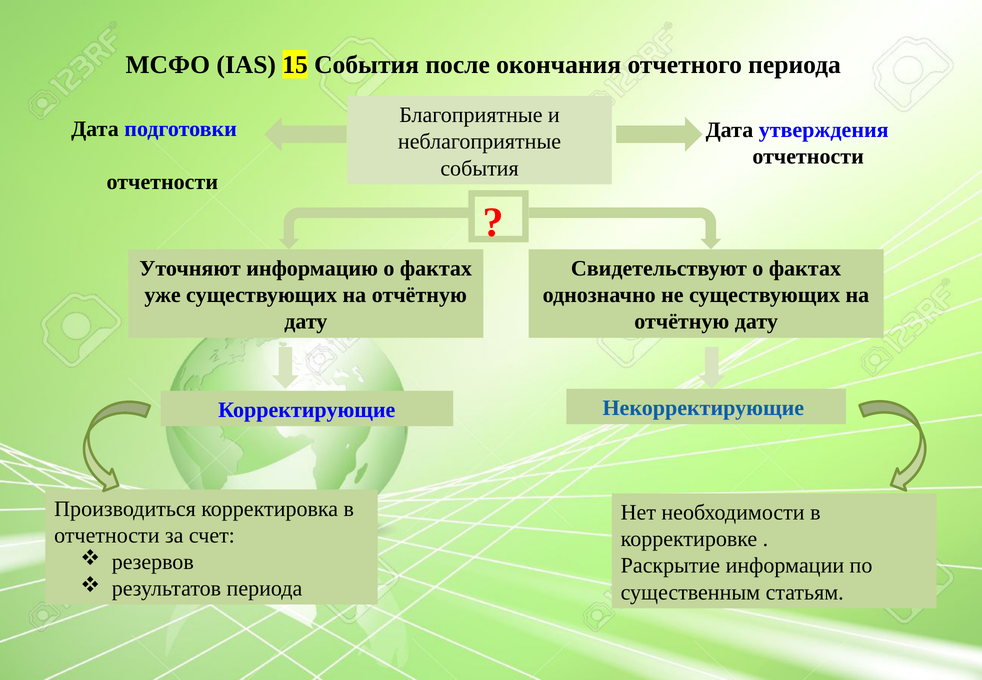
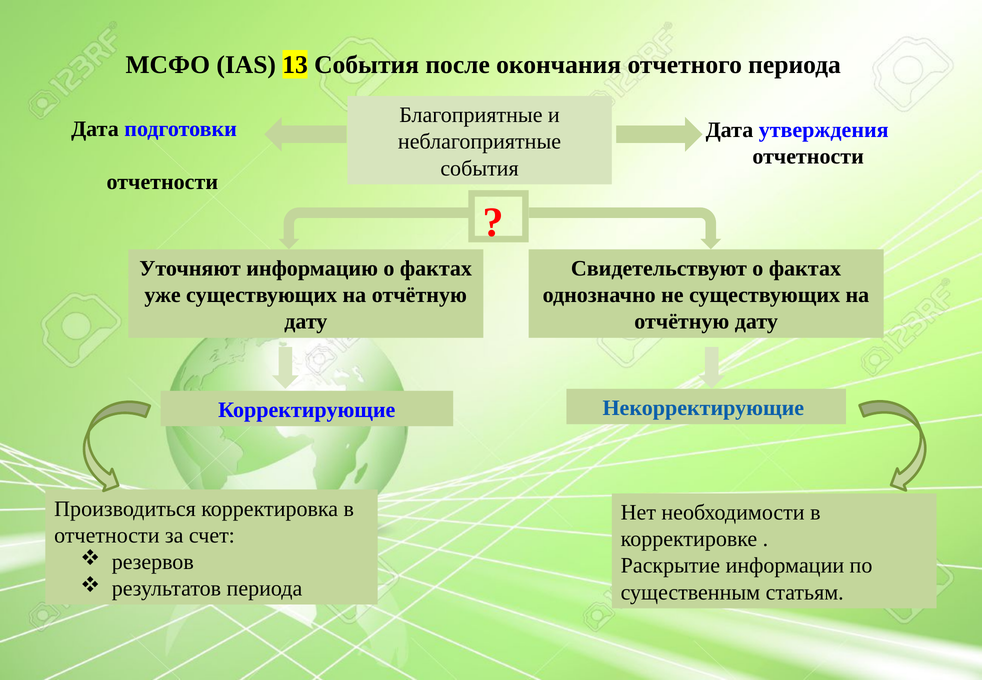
15: 15 -> 13
